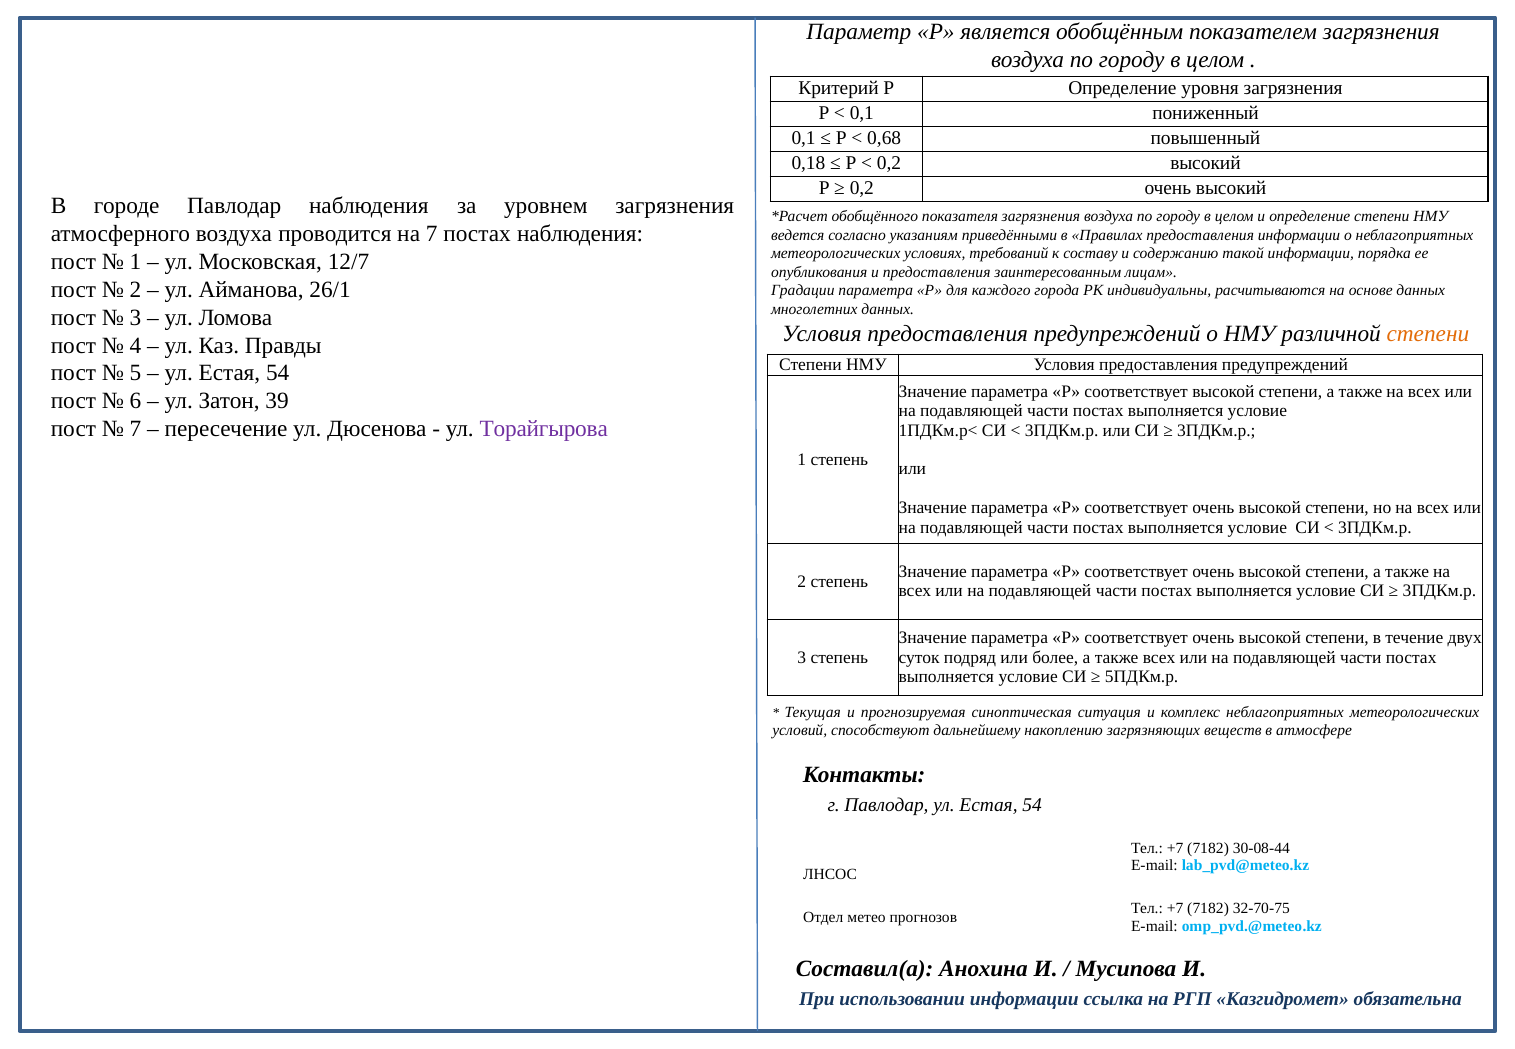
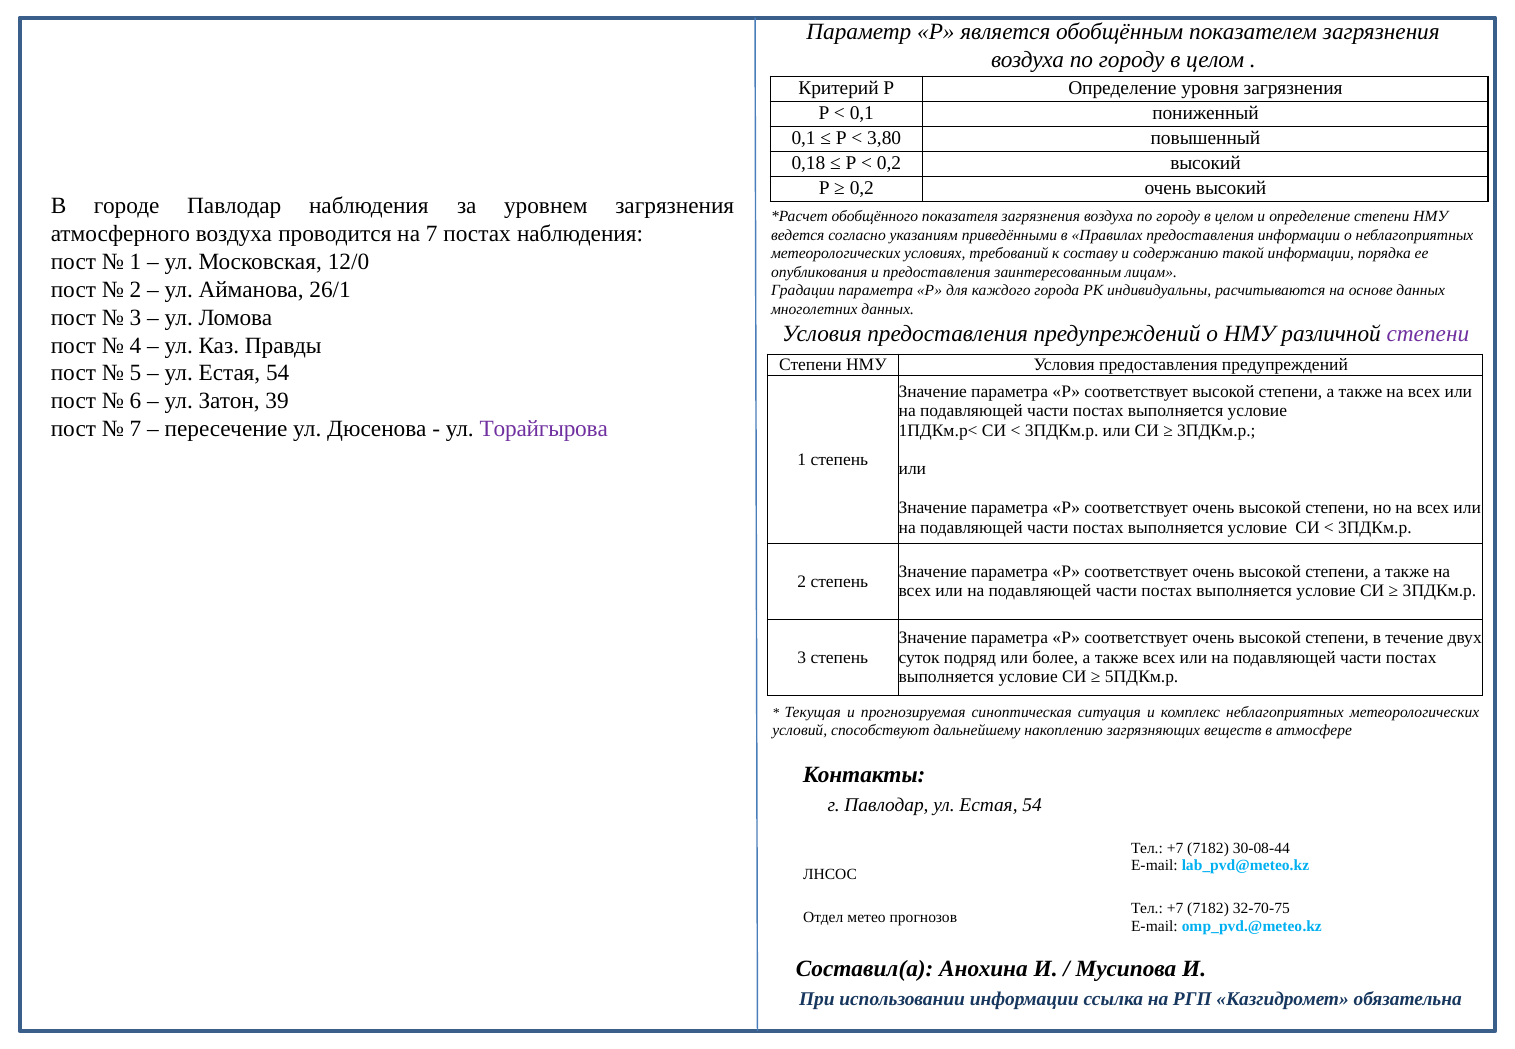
0,68: 0,68 -> 3,80
12/7: 12/7 -> 12/0
степени at (1428, 334) colour: orange -> purple
